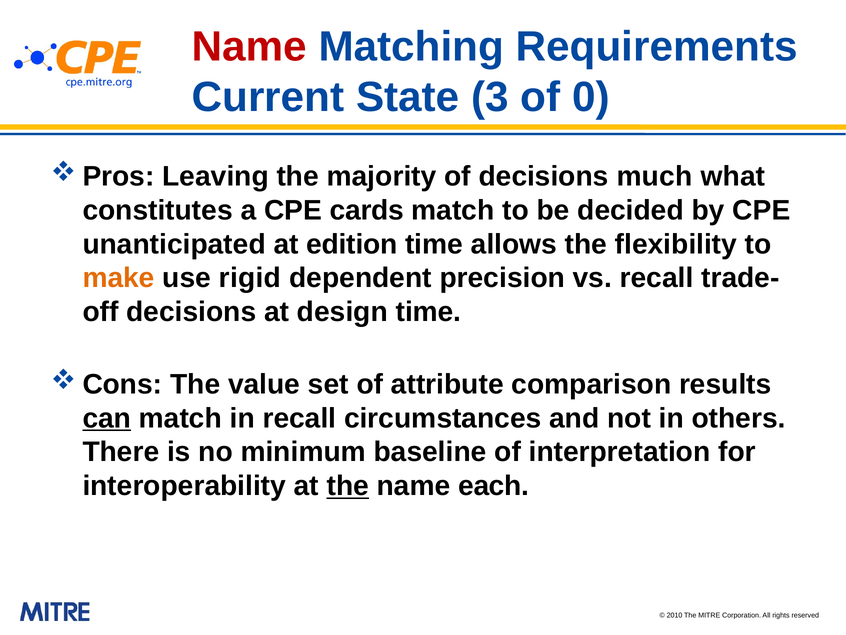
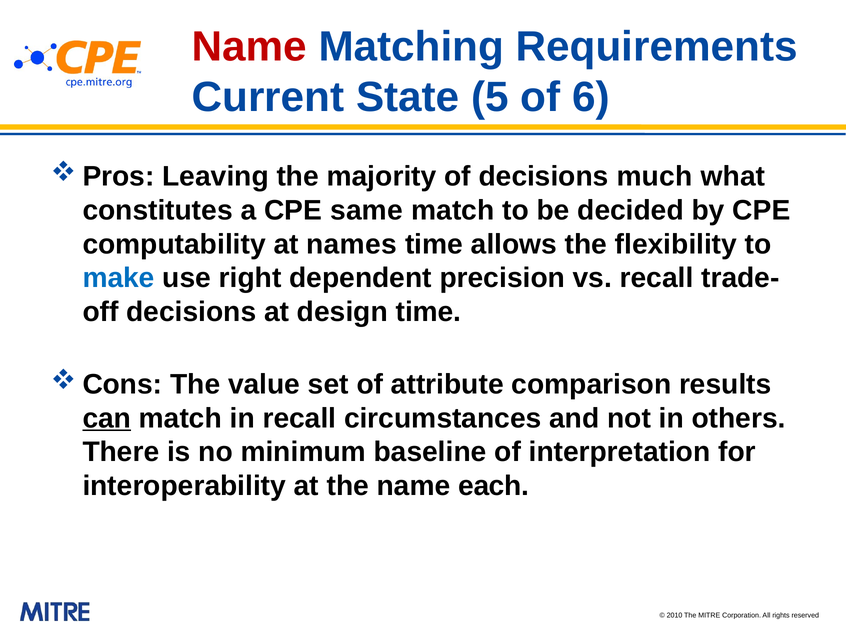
3: 3 -> 5
0: 0 -> 6
cards: cards -> same
unanticipated: unanticipated -> computability
edition: edition -> names
make colour: orange -> blue
rigid: rigid -> right
the at (348, 486) underline: present -> none
